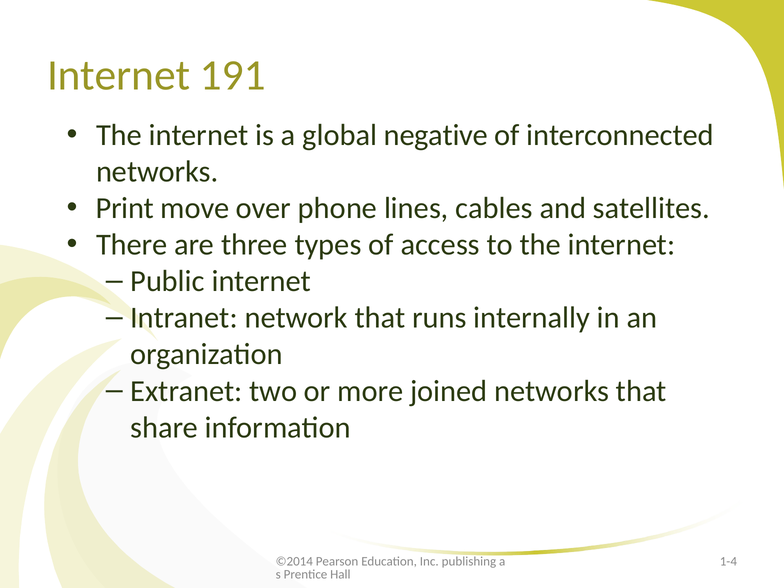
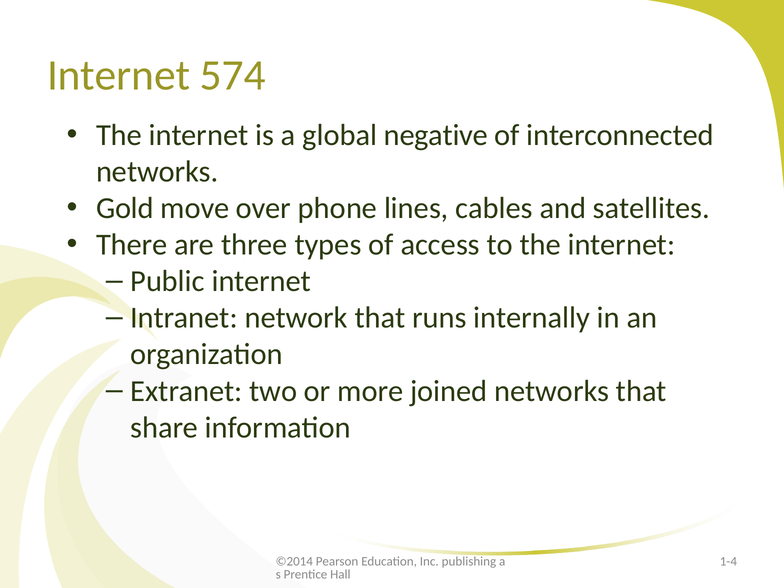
191: 191 -> 574
Print: Print -> Gold
